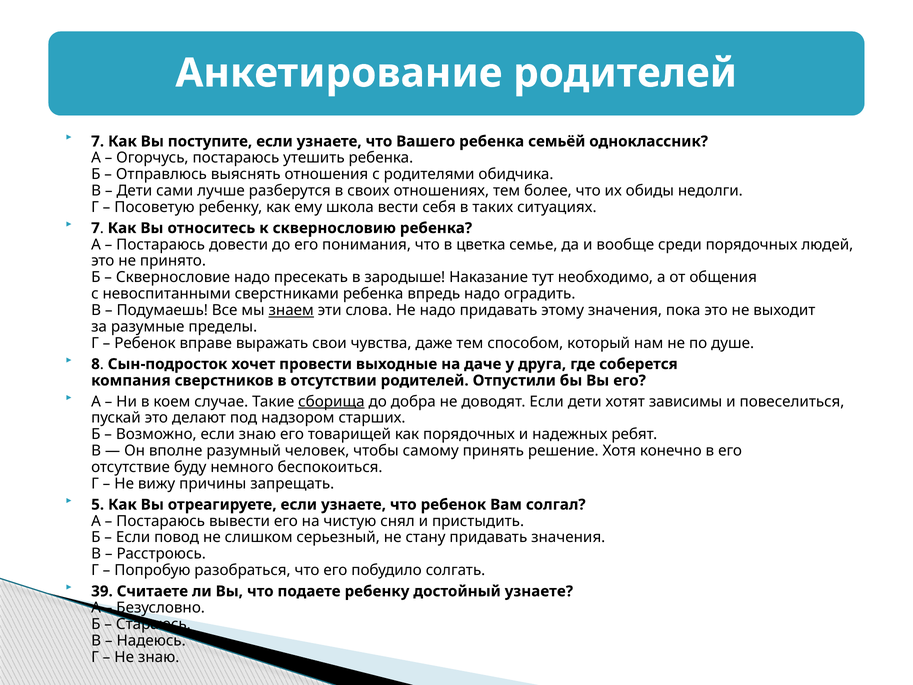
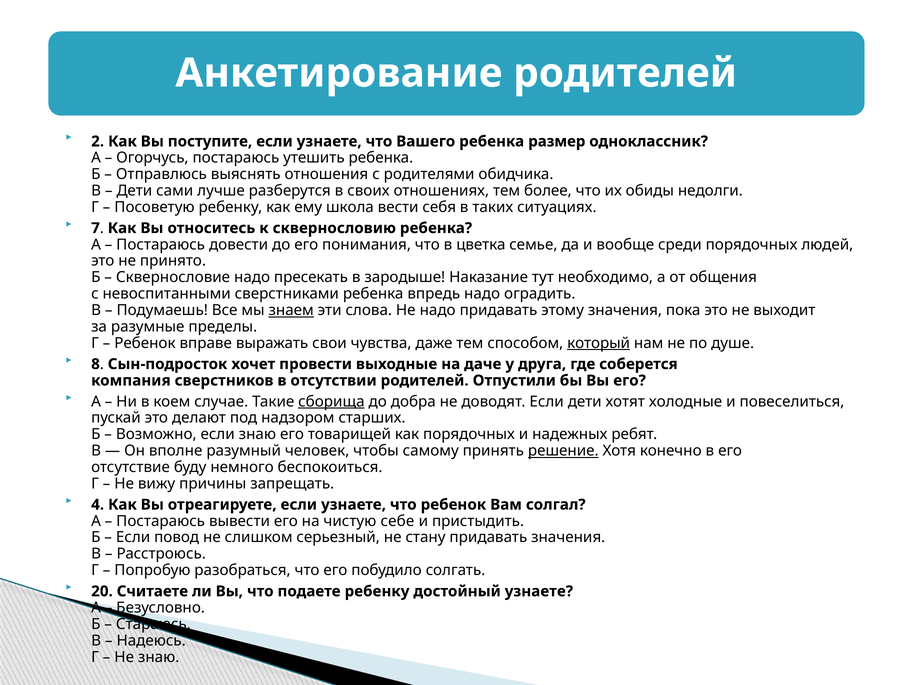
7 at (98, 141): 7 -> 2
семьёй: семьёй -> размер
который underline: none -> present
зависимы: зависимы -> холодные
решение underline: none -> present
5: 5 -> 4
снял: снял -> себе
39: 39 -> 20
